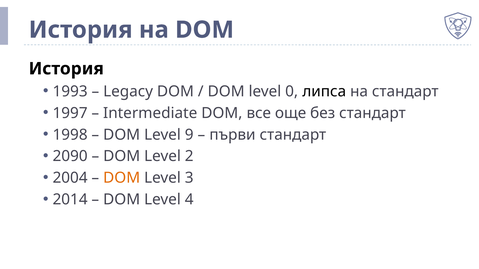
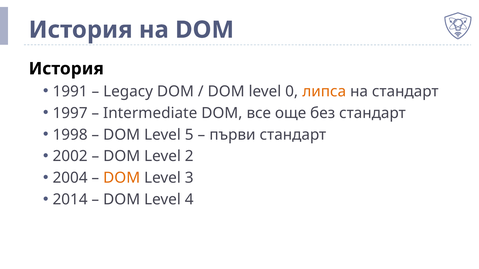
1993: 1993 -> 1991
липса colour: black -> orange
9: 9 -> 5
2090: 2090 -> 2002
